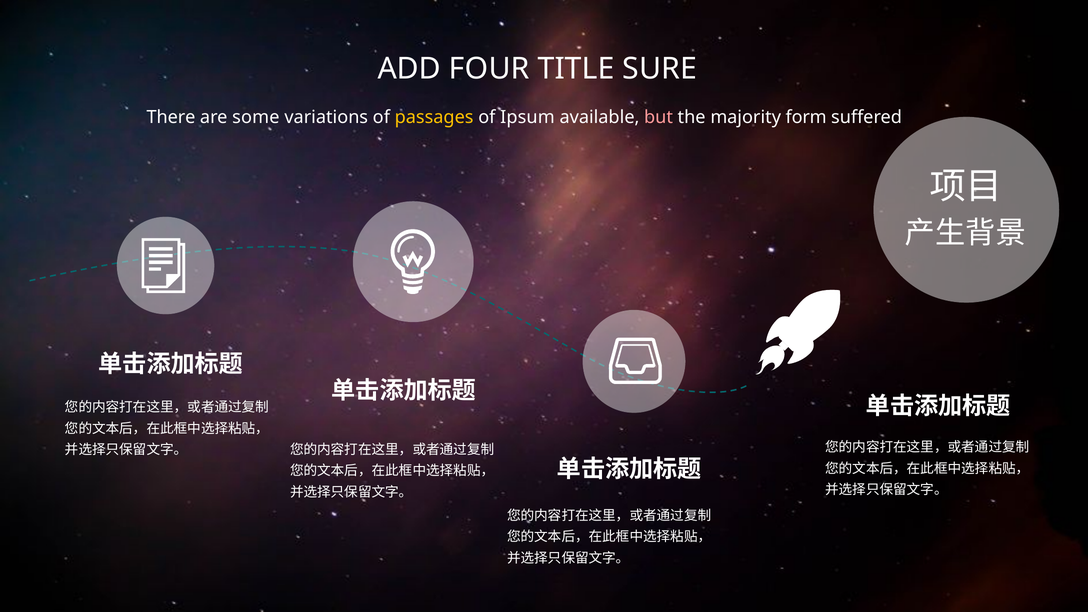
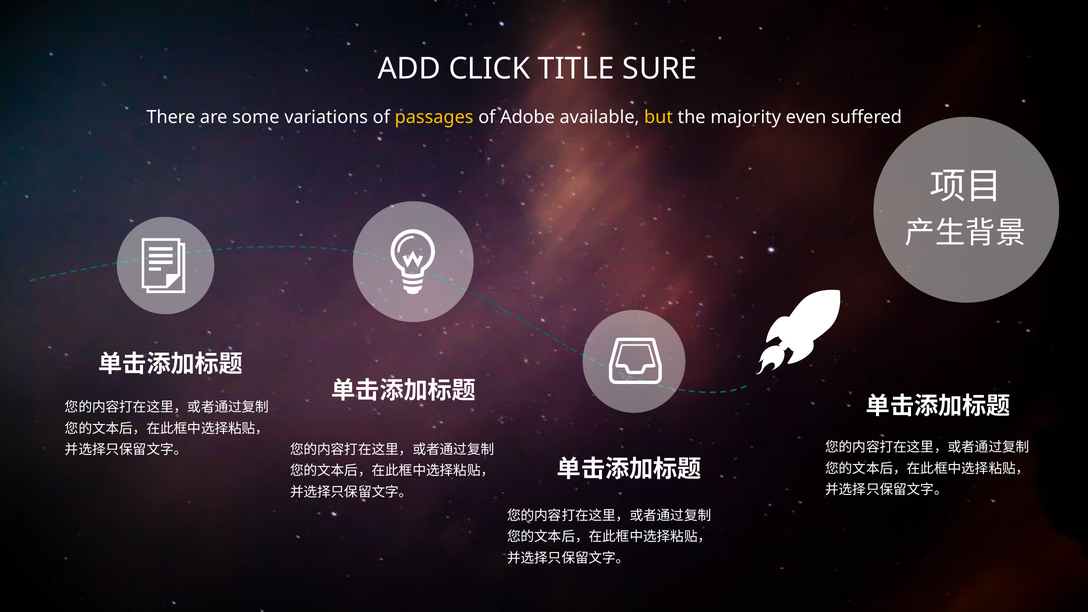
FOUR: FOUR -> CLICK
Ipsum: Ipsum -> Adobe
but colour: pink -> yellow
form: form -> even
